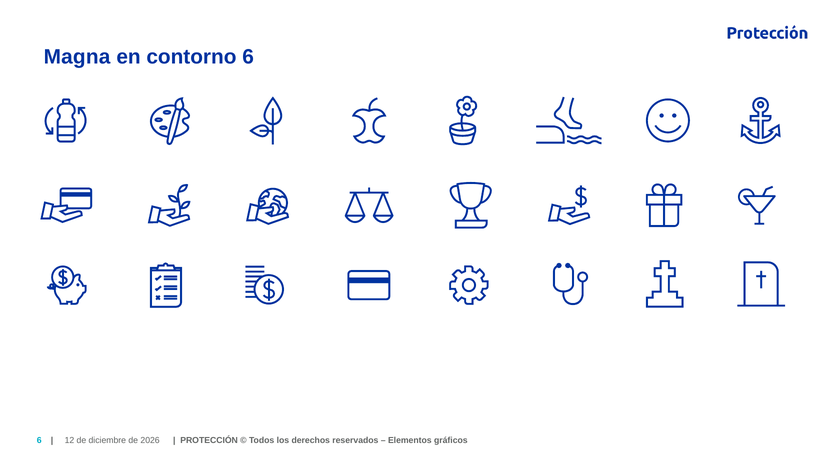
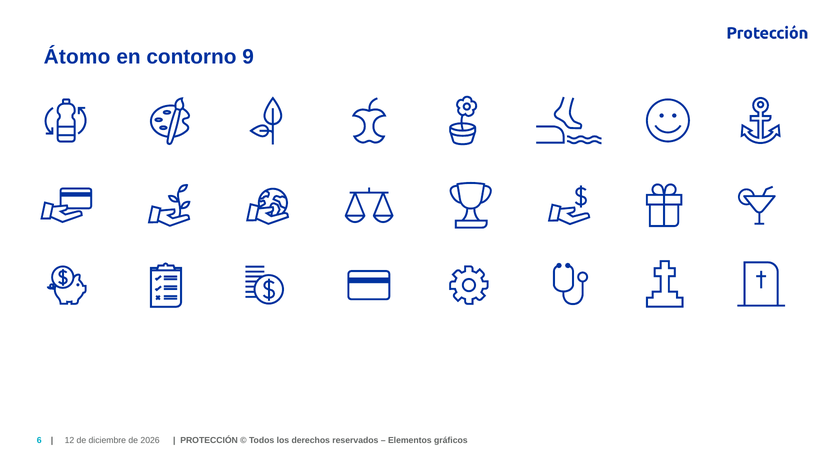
Magna: Magna -> Átomo
contorno 6: 6 -> 9
